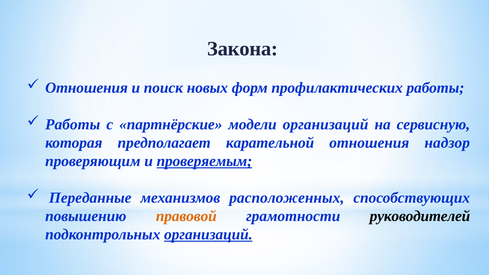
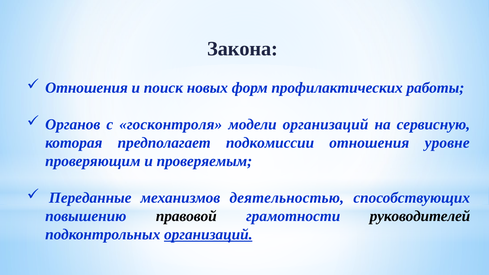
Работы at (73, 125): Работы -> Органов
партнёрские: партнёрские -> госконтроля
карательной: карательной -> подкомиссии
надзор: надзор -> уровне
проверяемым underline: present -> none
расположенных: расположенных -> деятельностью
правовой colour: orange -> black
